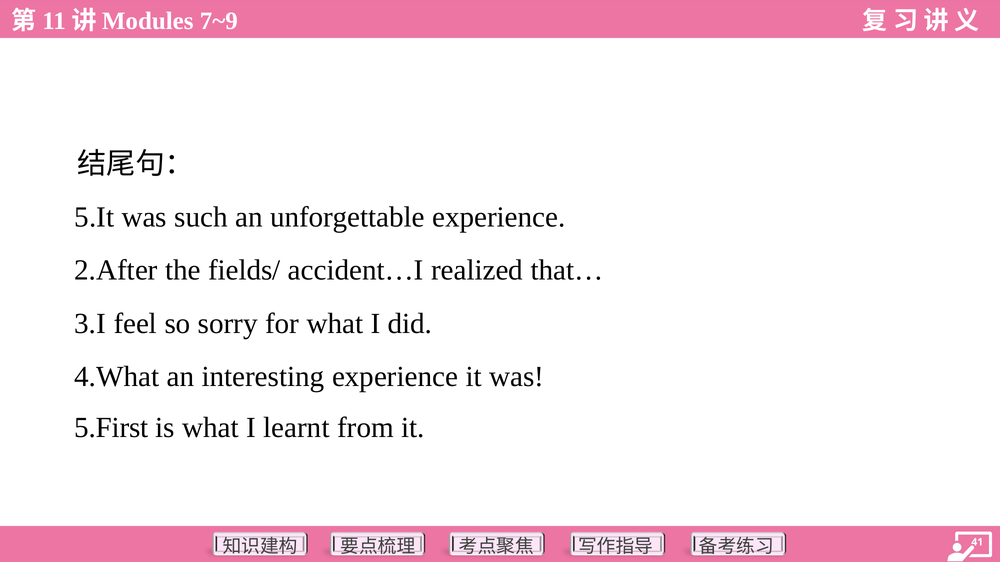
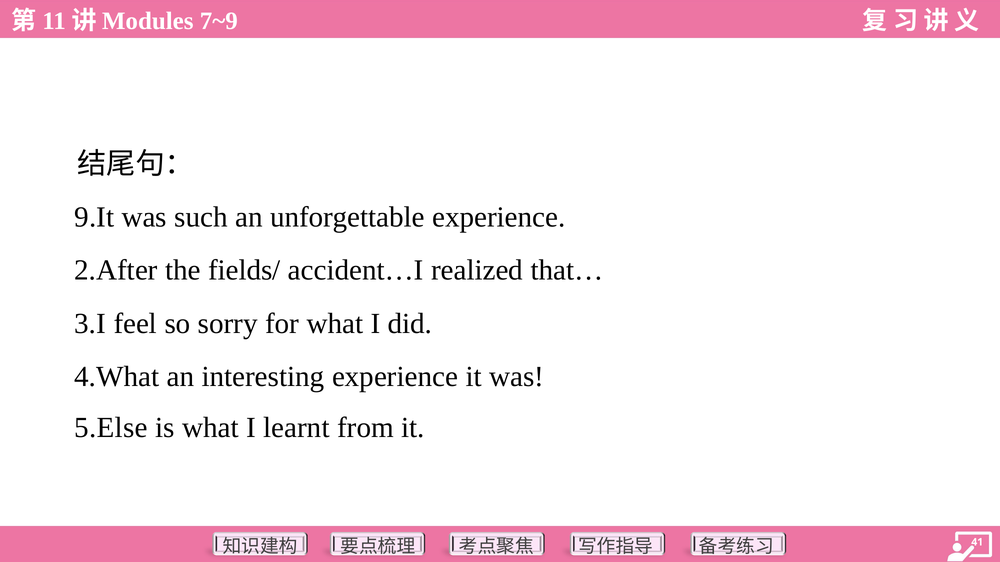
5.It: 5.It -> 9.It
5.First: 5.First -> 5.Else
